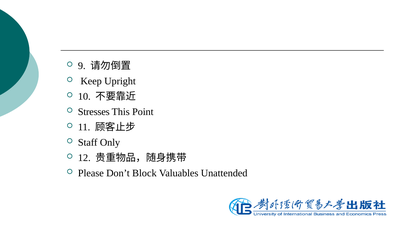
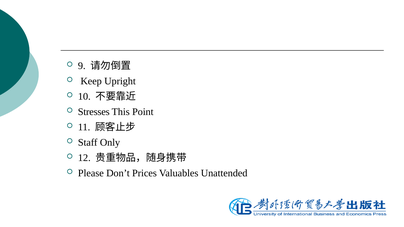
Block: Block -> Prices
